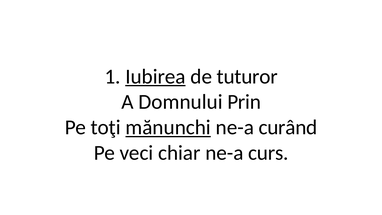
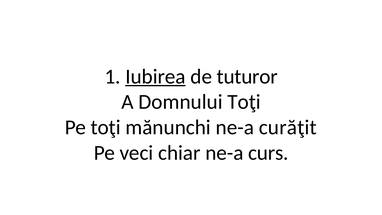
Domnului Prin: Prin -> Toţi
mănunchi underline: present -> none
curând: curând -> curăţit
